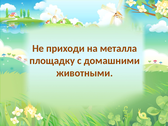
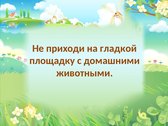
металла: металла -> гладкой
